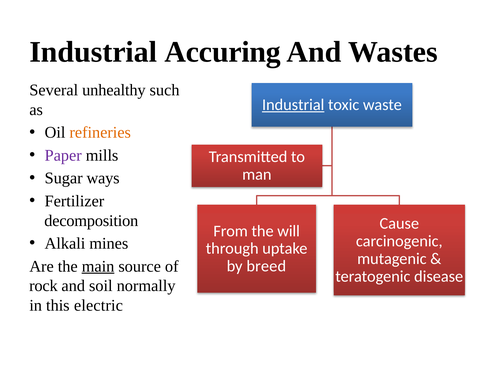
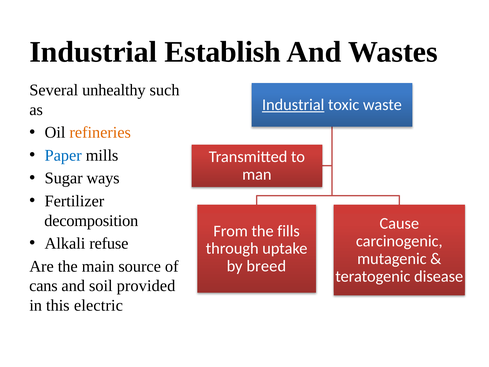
Accuring: Accuring -> Establish
Paper colour: purple -> blue
will: will -> fills
mines: mines -> refuse
main underline: present -> none
rock: rock -> cans
normally: normally -> provided
